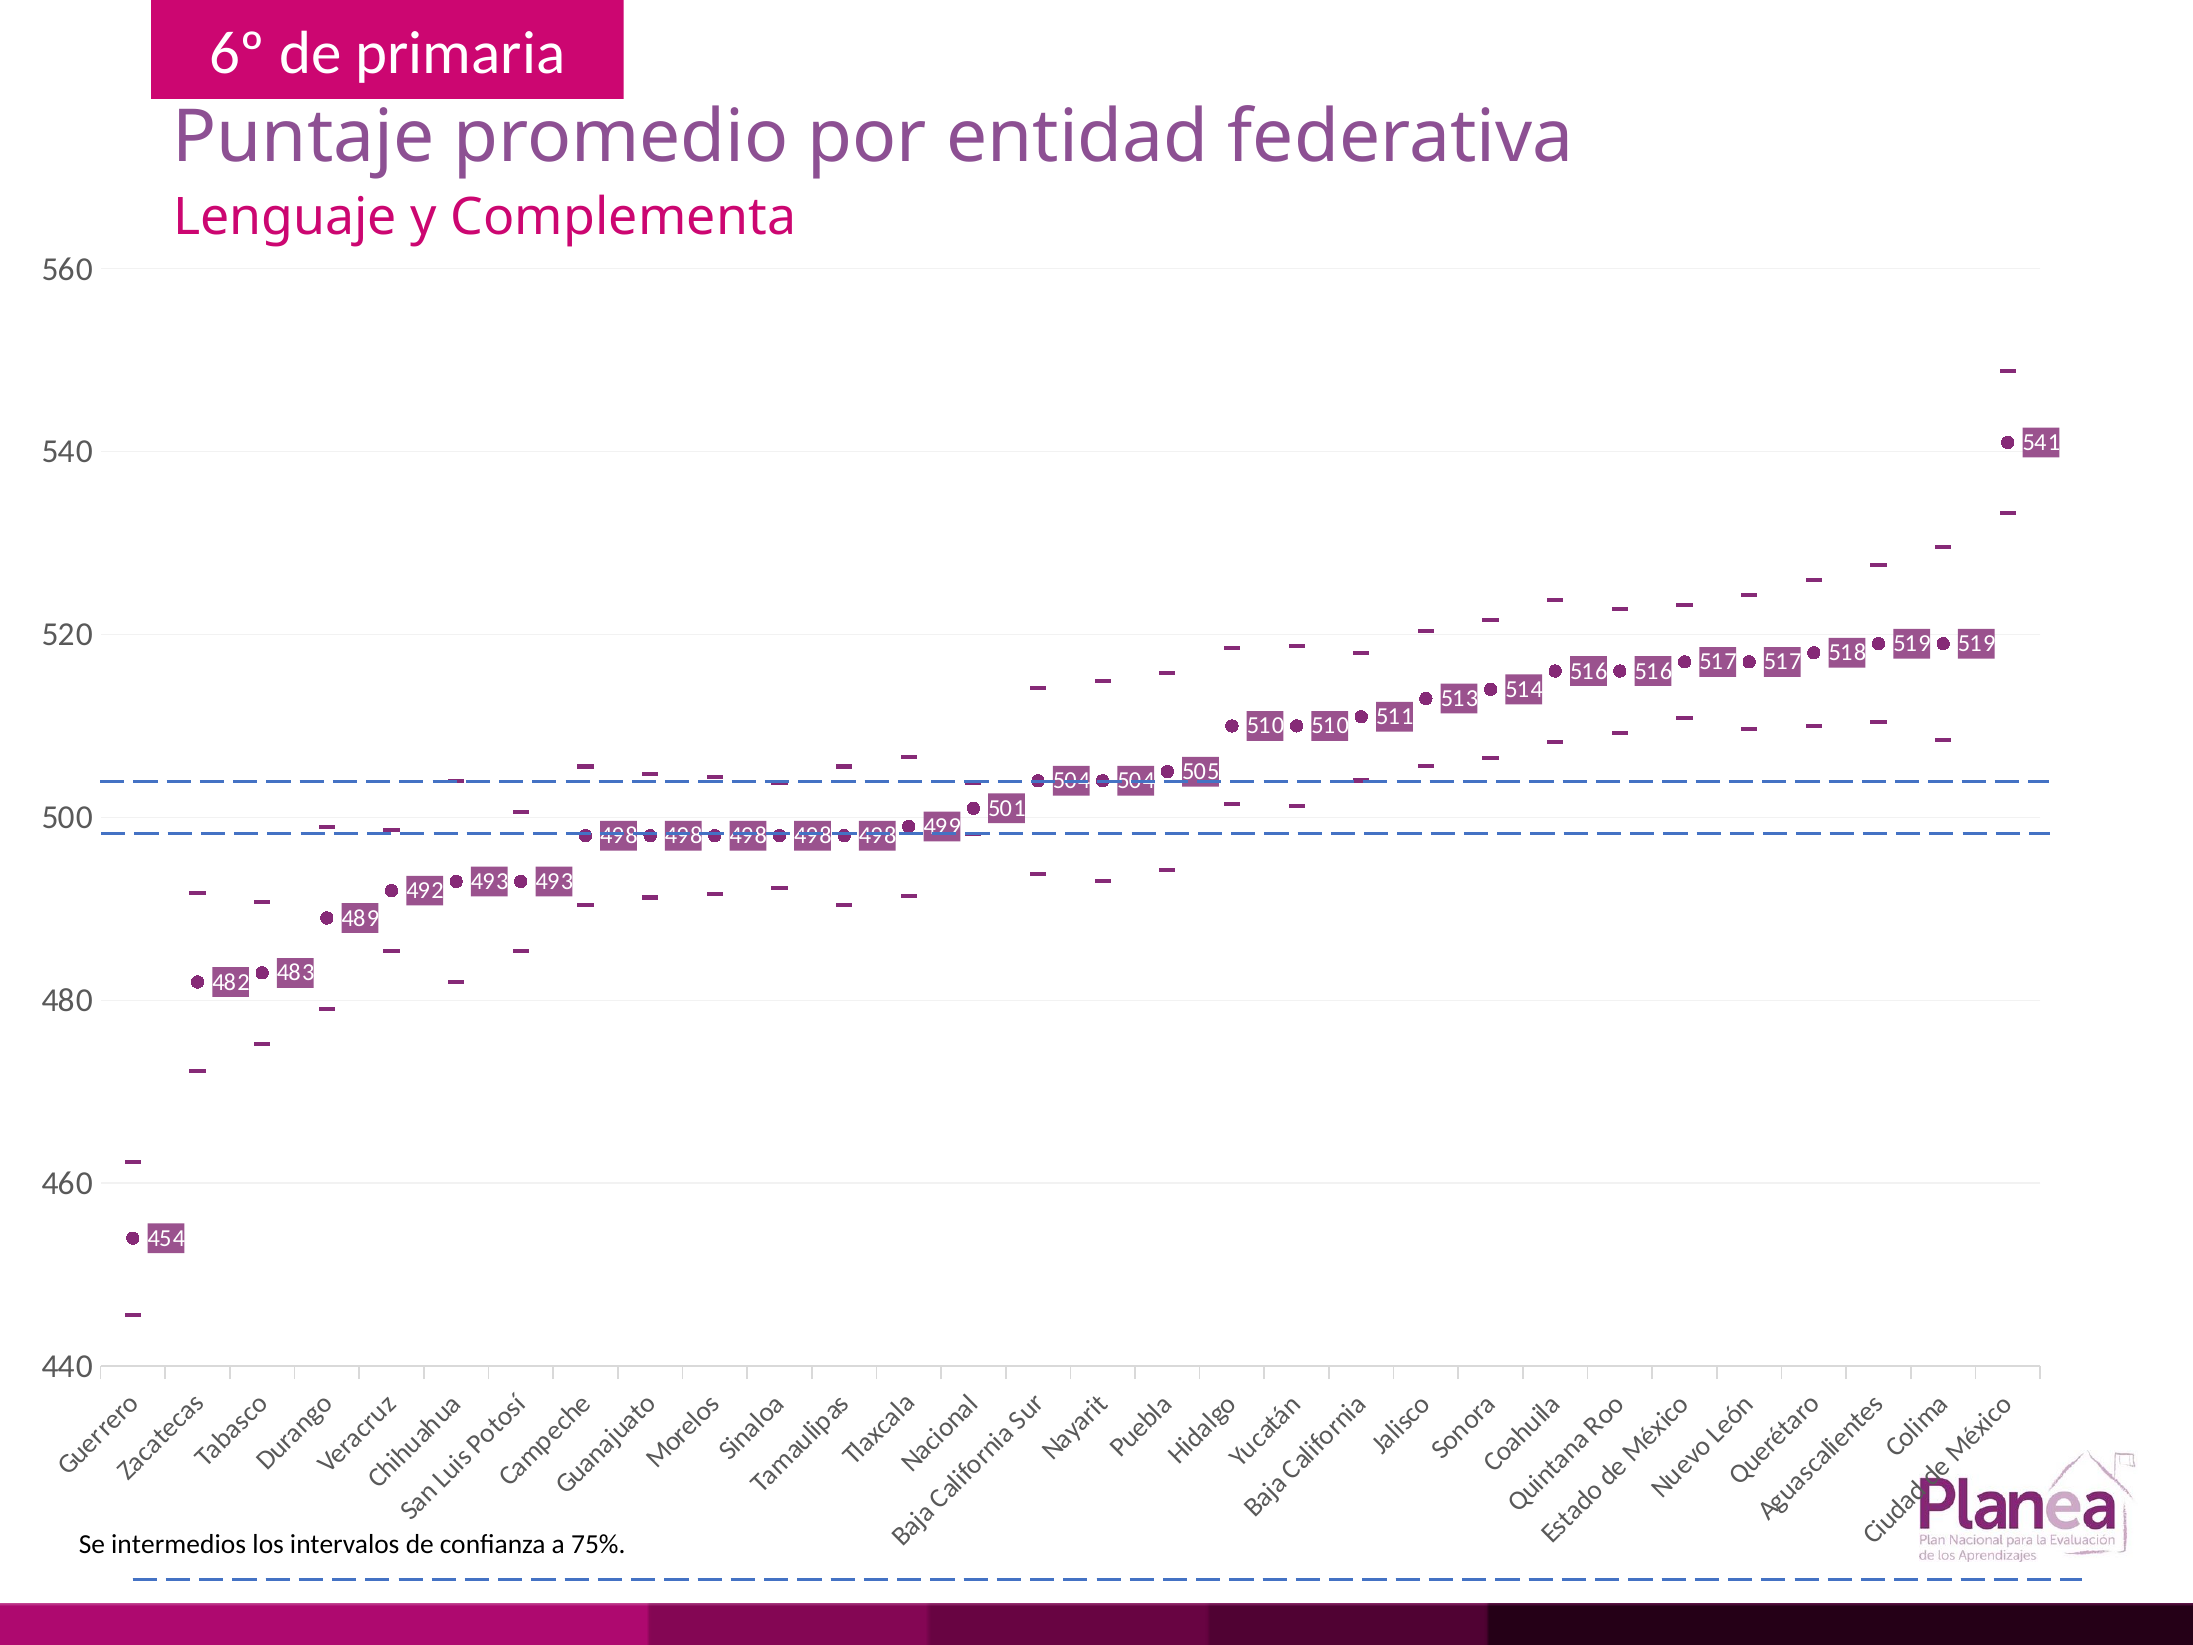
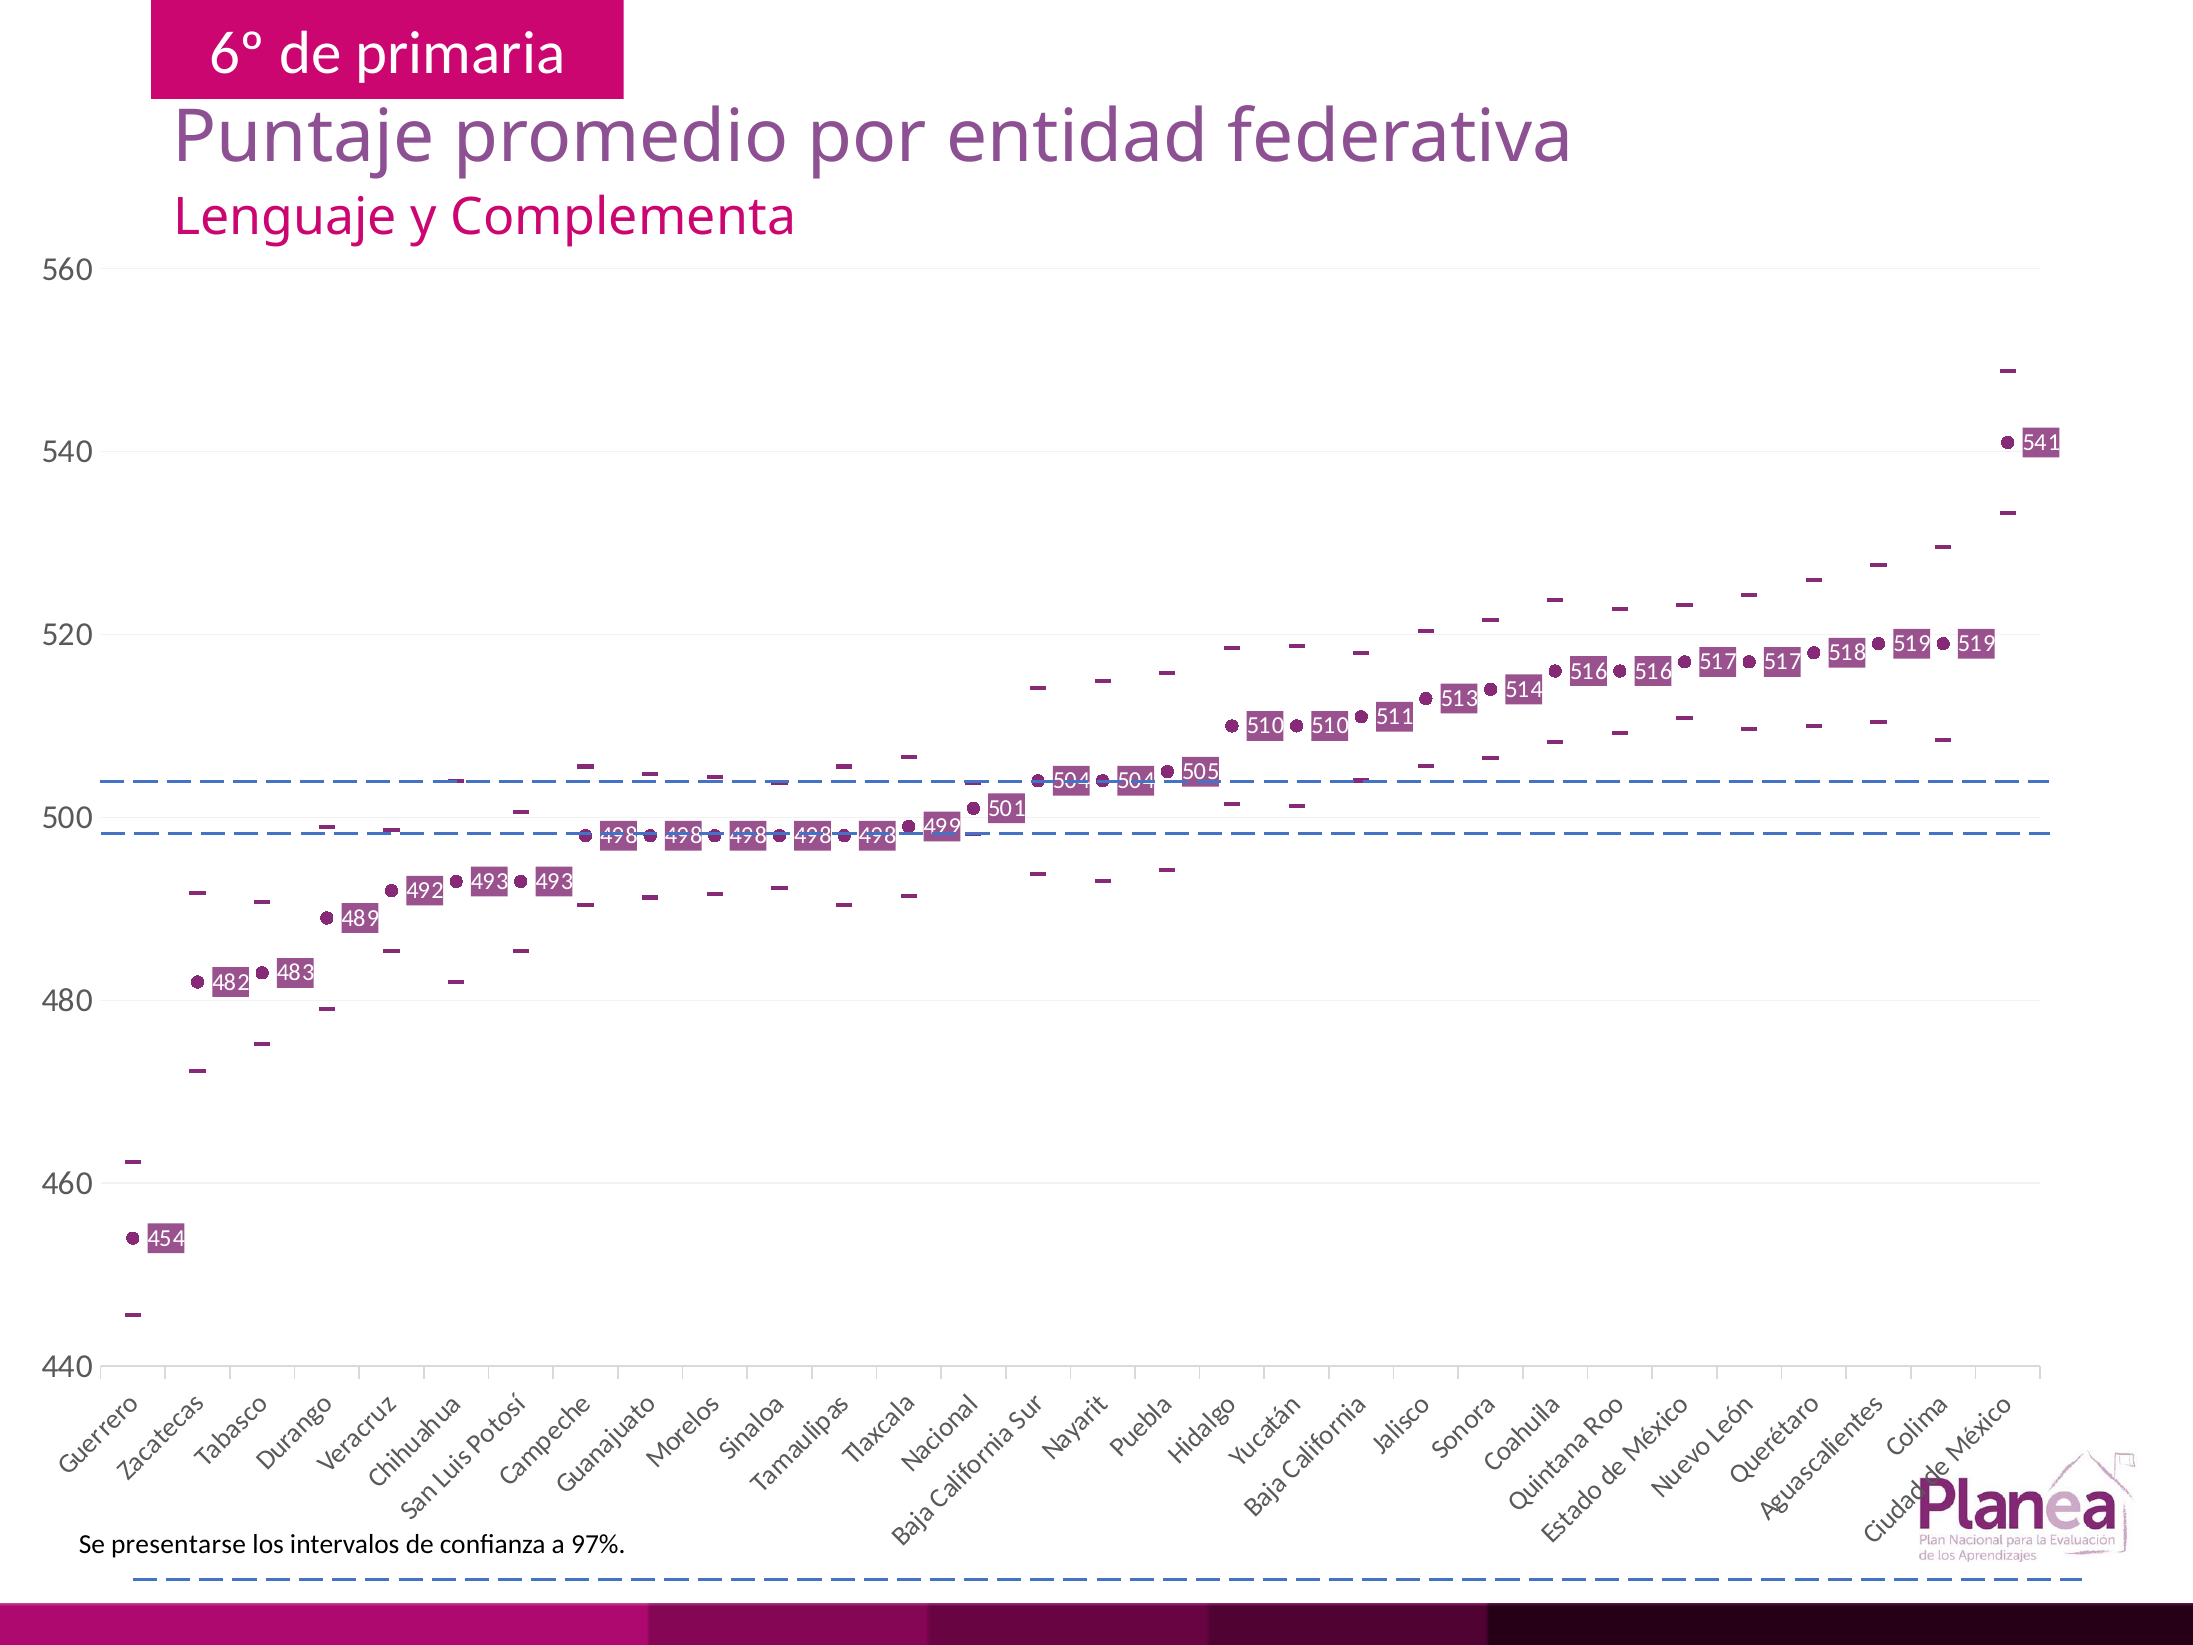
intermedios: intermedios -> presentarse
75%: 75% -> 97%
